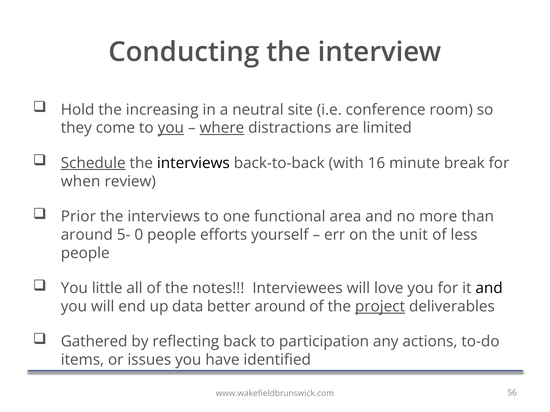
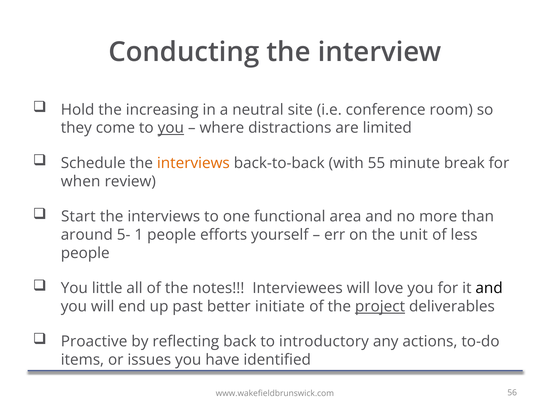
where underline: present -> none
Schedule underline: present -> none
interviews at (193, 163) colour: black -> orange
16: 16 -> 55
Prior: Prior -> Start
0: 0 -> 1
data: data -> past
better around: around -> initiate
Gathered: Gathered -> Proactive
participation: participation -> introductory
